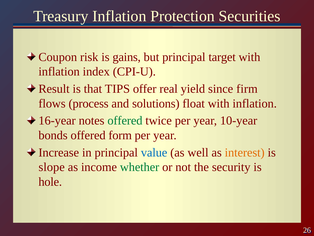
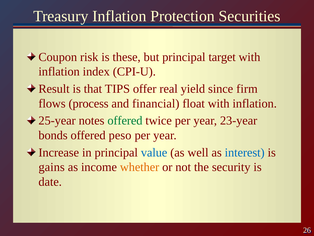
gains: gains -> these
solutions: solutions -> financial
16-year: 16-year -> 25-year
10-year: 10-year -> 23-year
form: form -> peso
interest colour: orange -> blue
slope: slope -> gains
whether colour: green -> orange
hole: hole -> date
